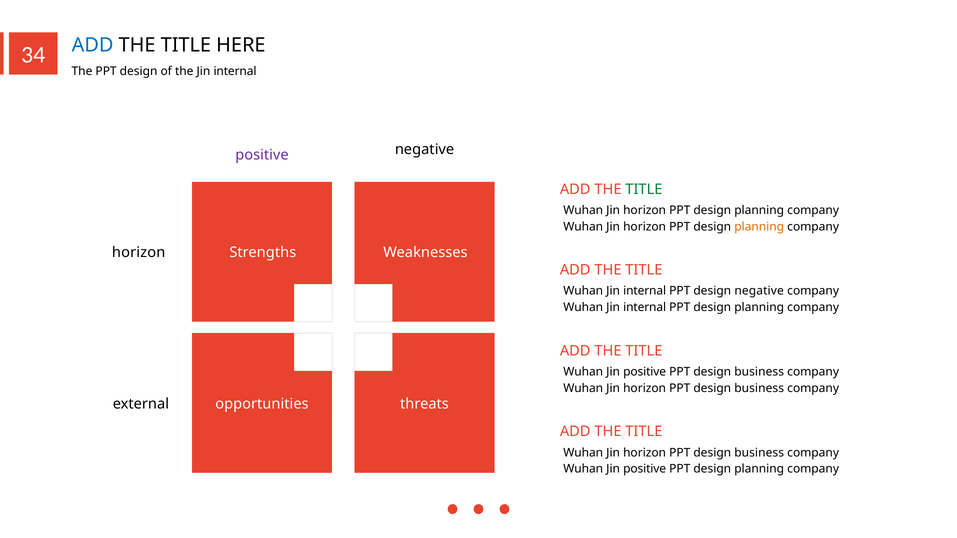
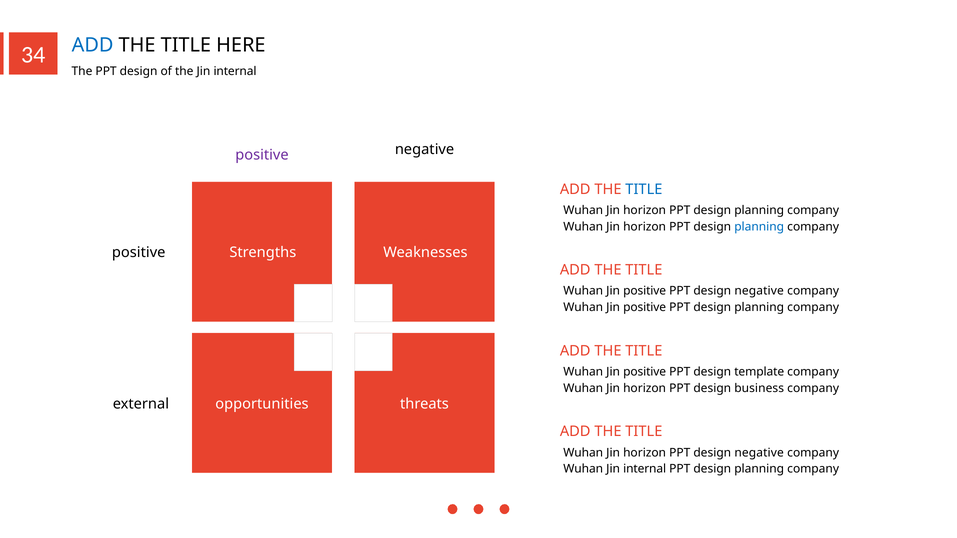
TITLE at (644, 189) colour: green -> blue
planning at (759, 227) colour: orange -> blue
horizon at (139, 253): horizon -> positive
internal at (645, 291): internal -> positive
internal at (645, 308): internal -> positive
business at (759, 372): business -> template
business at (759, 453): business -> negative
positive at (645, 469): positive -> internal
